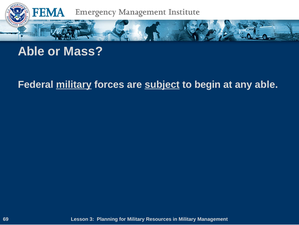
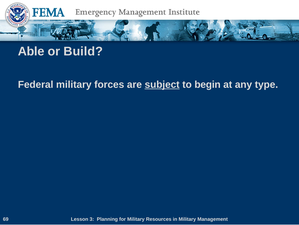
Mass: Mass -> Build
military at (74, 84) underline: present -> none
any able: able -> type
